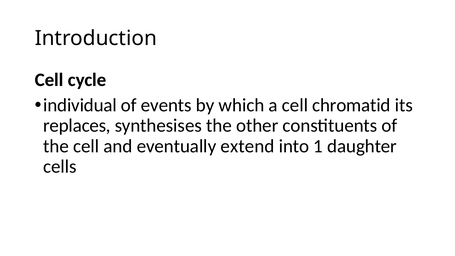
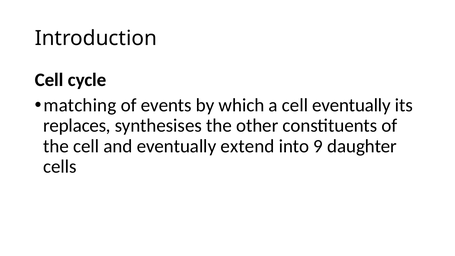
individual: individual -> matching
cell chromatid: chromatid -> eventually
1: 1 -> 9
